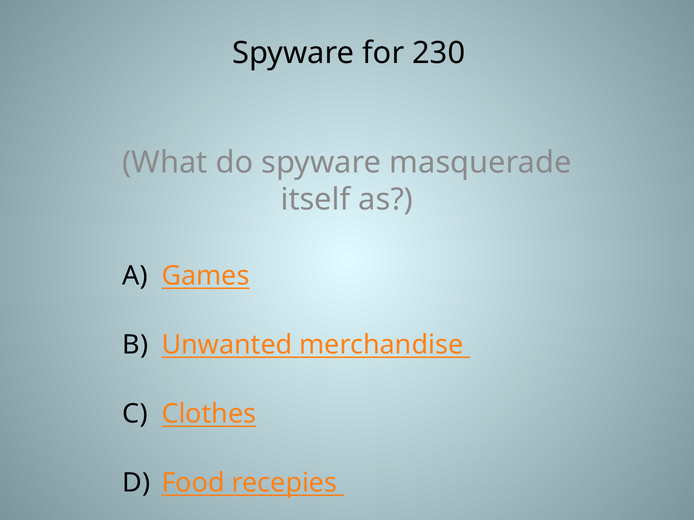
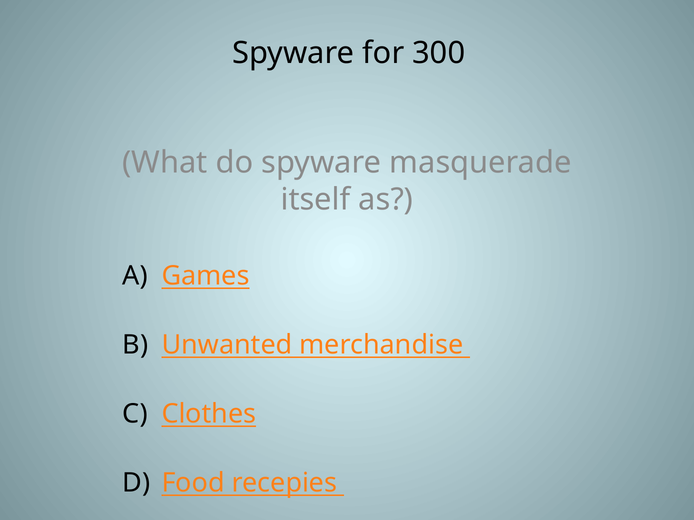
230: 230 -> 300
